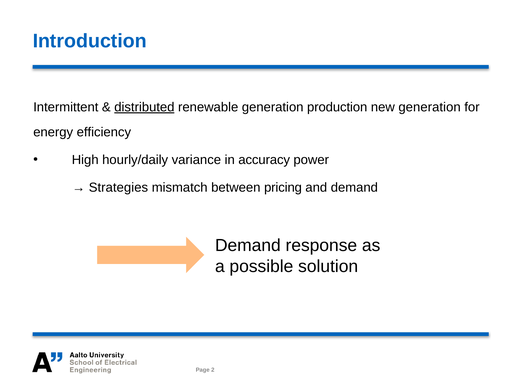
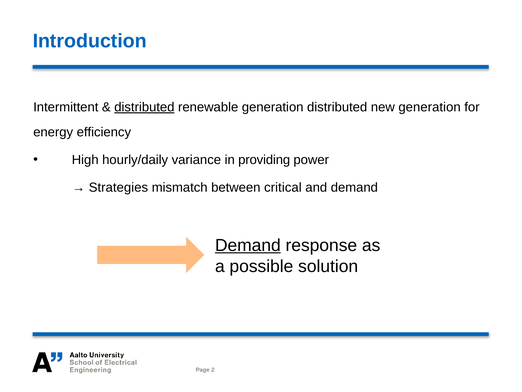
generation production: production -> distributed
accuracy: accuracy -> providing
pricing: pricing -> critical
Demand at (248, 245) underline: none -> present
